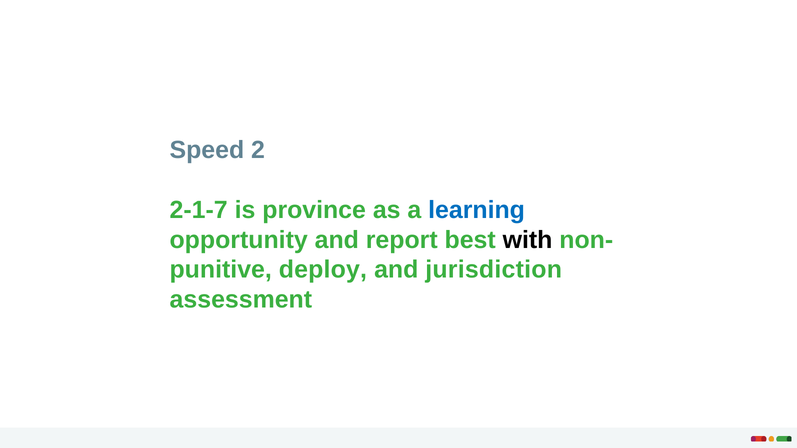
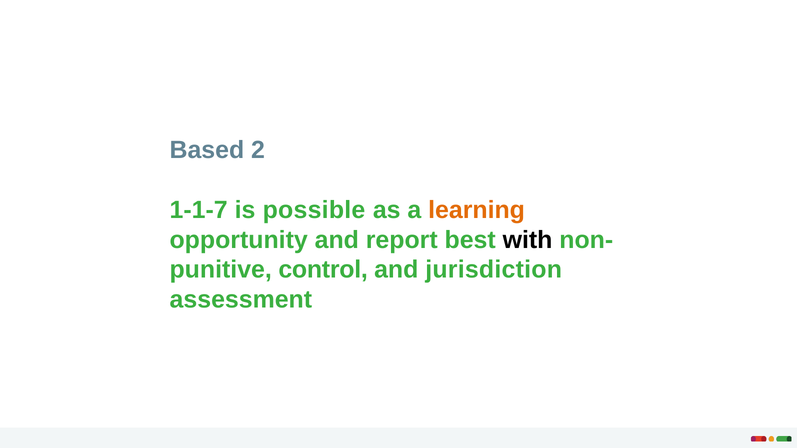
Speed: Speed -> Based
2-1-7: 2-1-7 -> 1-1-7
province: province -> possible
learning colour: blue -> orange
deploy: deploy -> control
